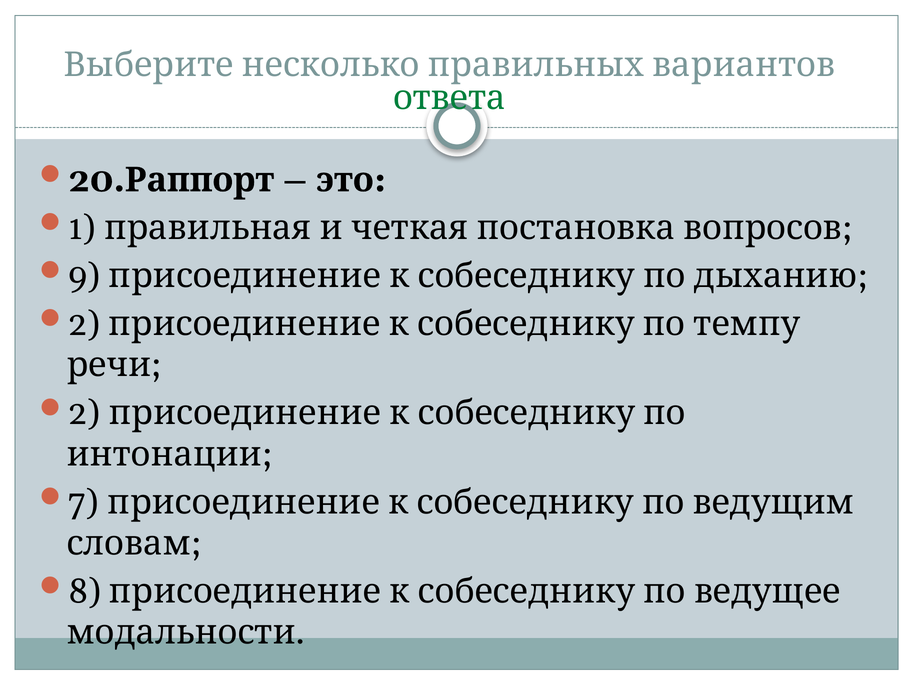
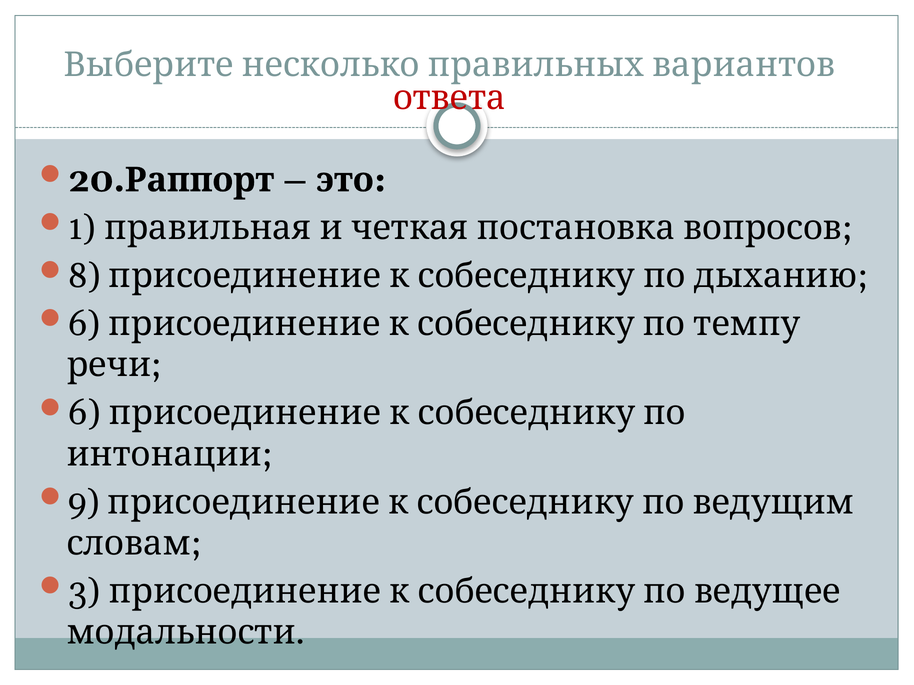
ответа colour: green -> red
9: 9 -> 8
2 at (84, 324): 2 -> 6
2 at (84, 413): 2 -> 6
7: 7 -> 9
8: 8 -> 3
